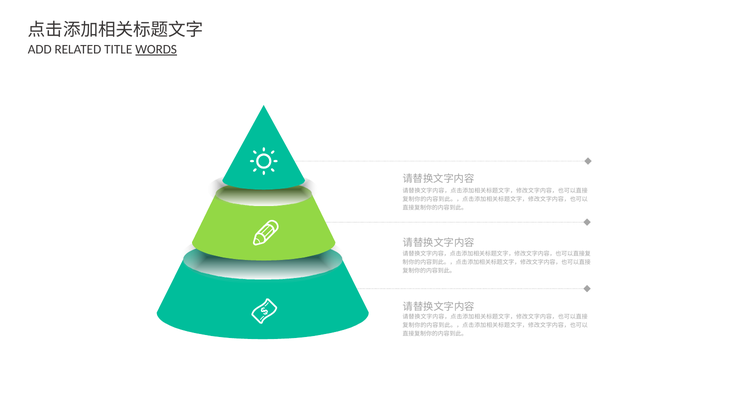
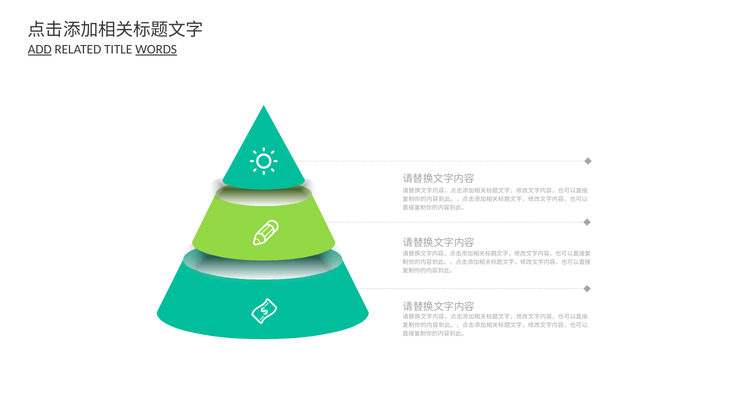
ADD underline: none -> present
